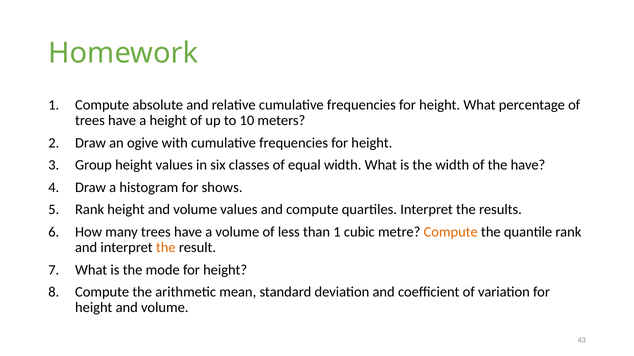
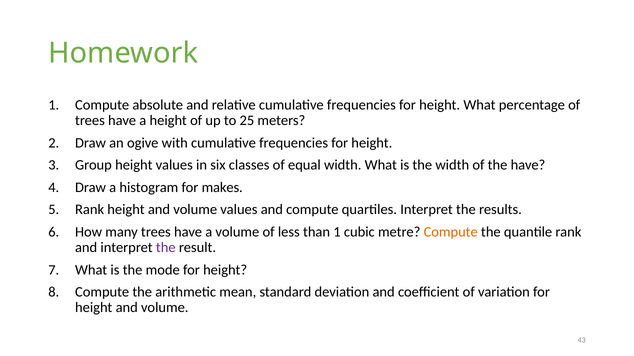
10: 10 -> 25
shows: shows -> makes
the at (166, 248) colour: orange -> purple
